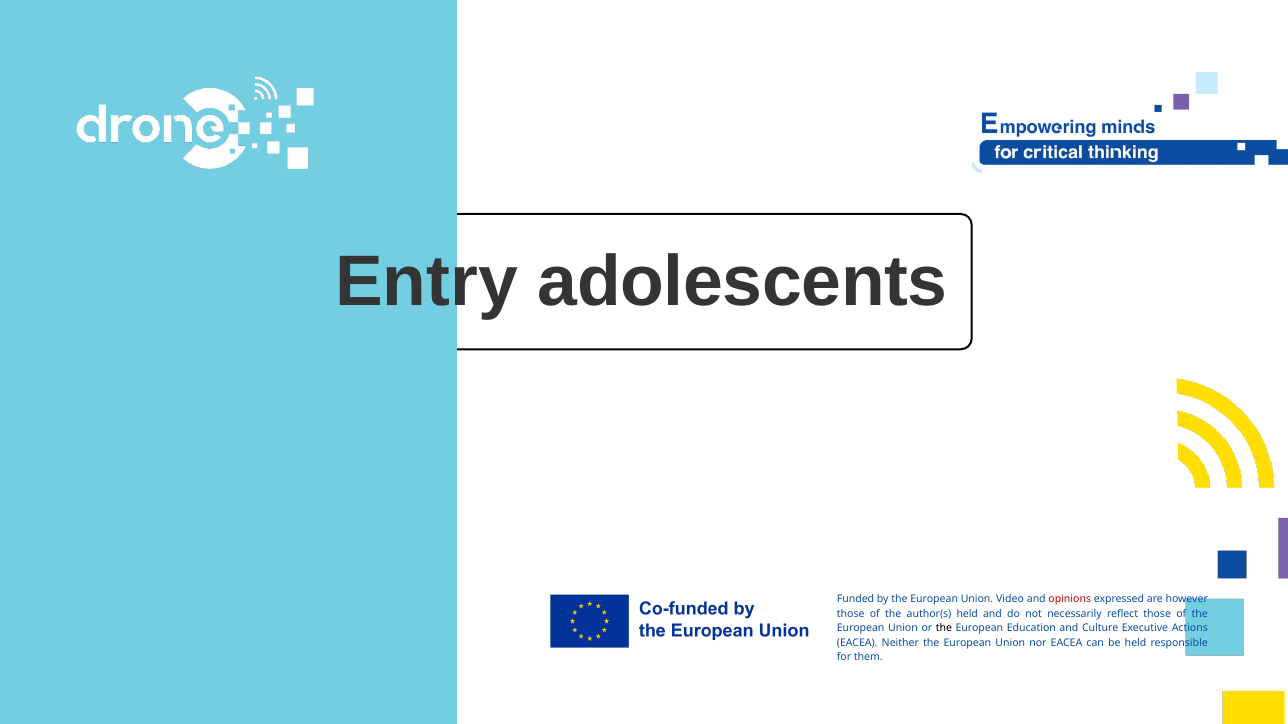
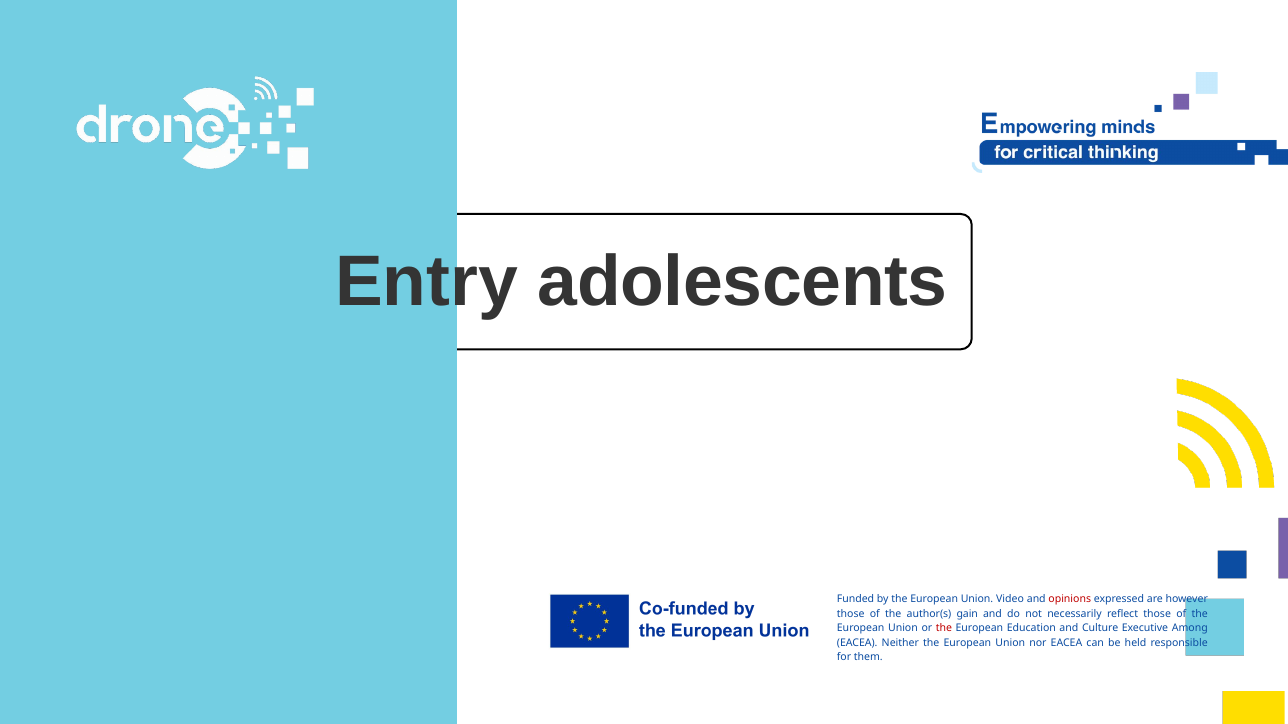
author(s held: held -> gain
the at (944, 629) colour: black -> red
Actions: Actions -> Among
